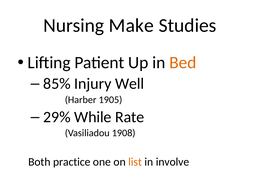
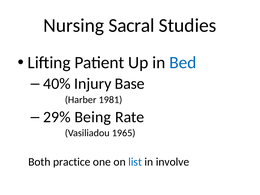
Make: Make -> Sacral
Bed colour: orange -> blue
85%: 85% -> 40%
Well: Well -> Base
1905: 1905 -> 1981
While: While -> Being
1908: 1908 -> 1965
list colour: orange -> blue
